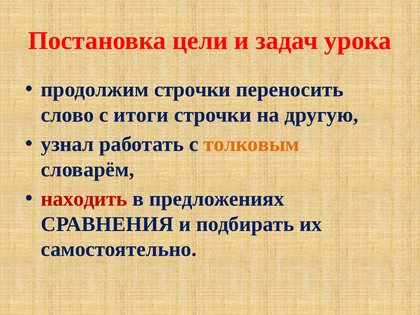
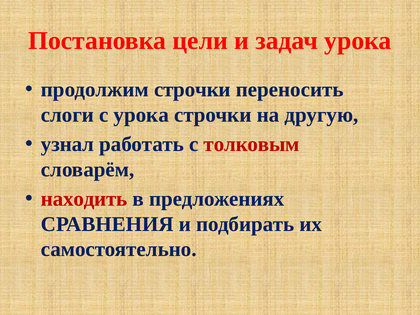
слово: слово -> слоги
с итоги: итоги -> урока
толковым colour: orange -> red
